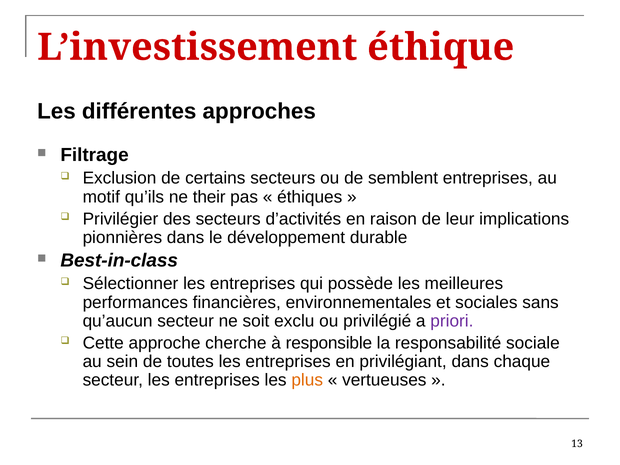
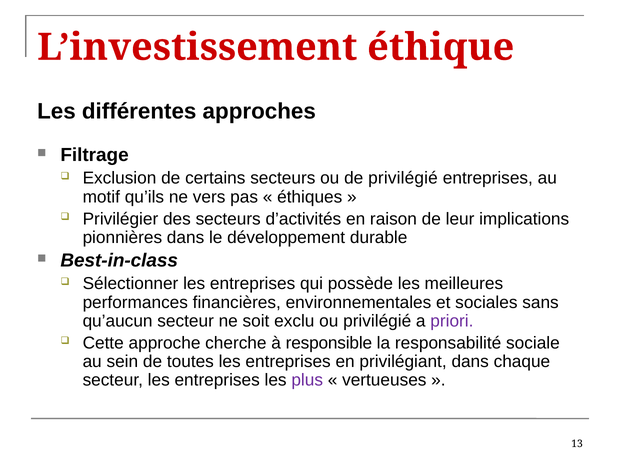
de semblent: semblent -> privilégié
their: their -> vers
plus colour: orange -> purple
